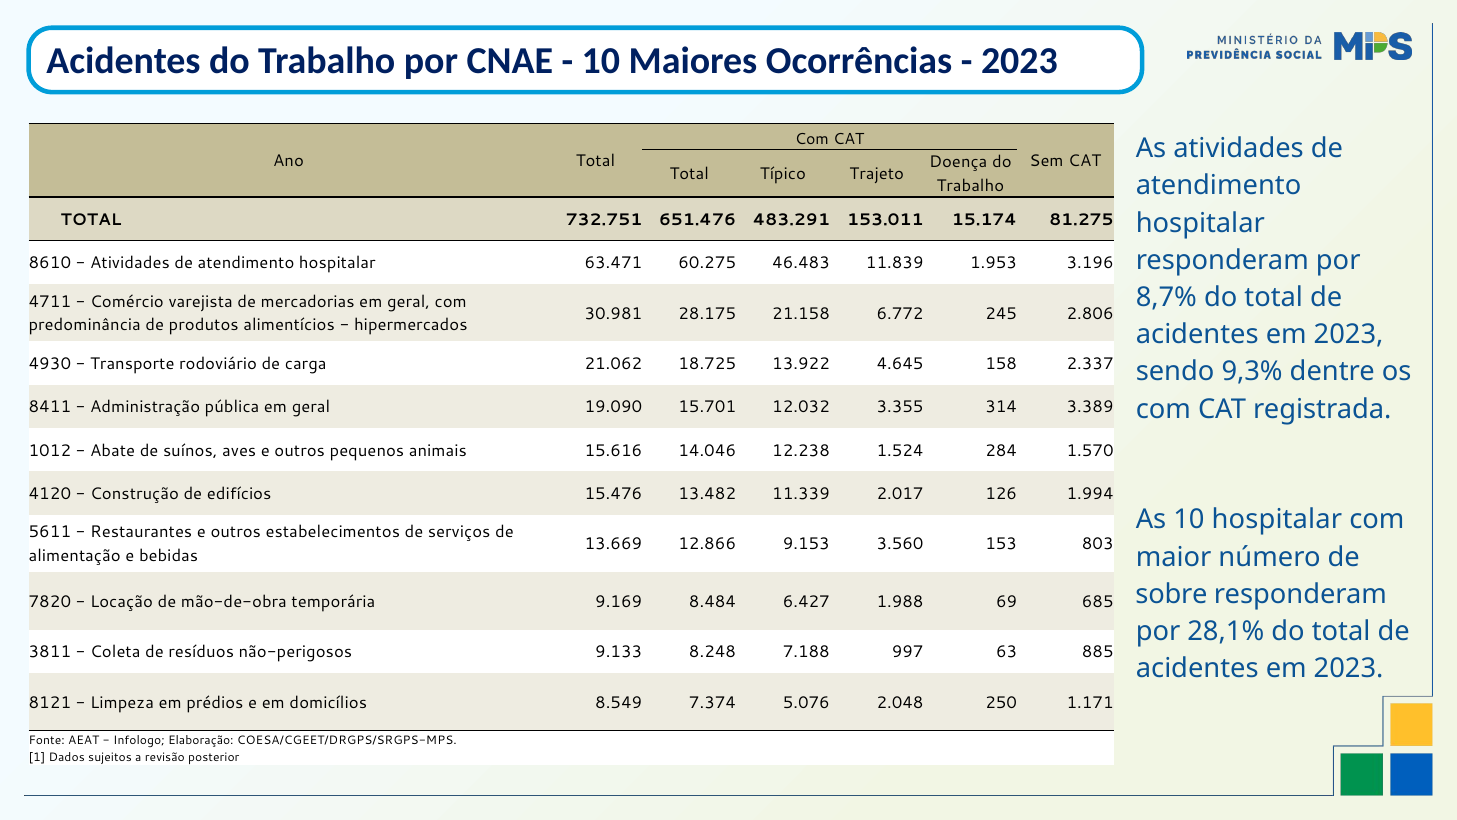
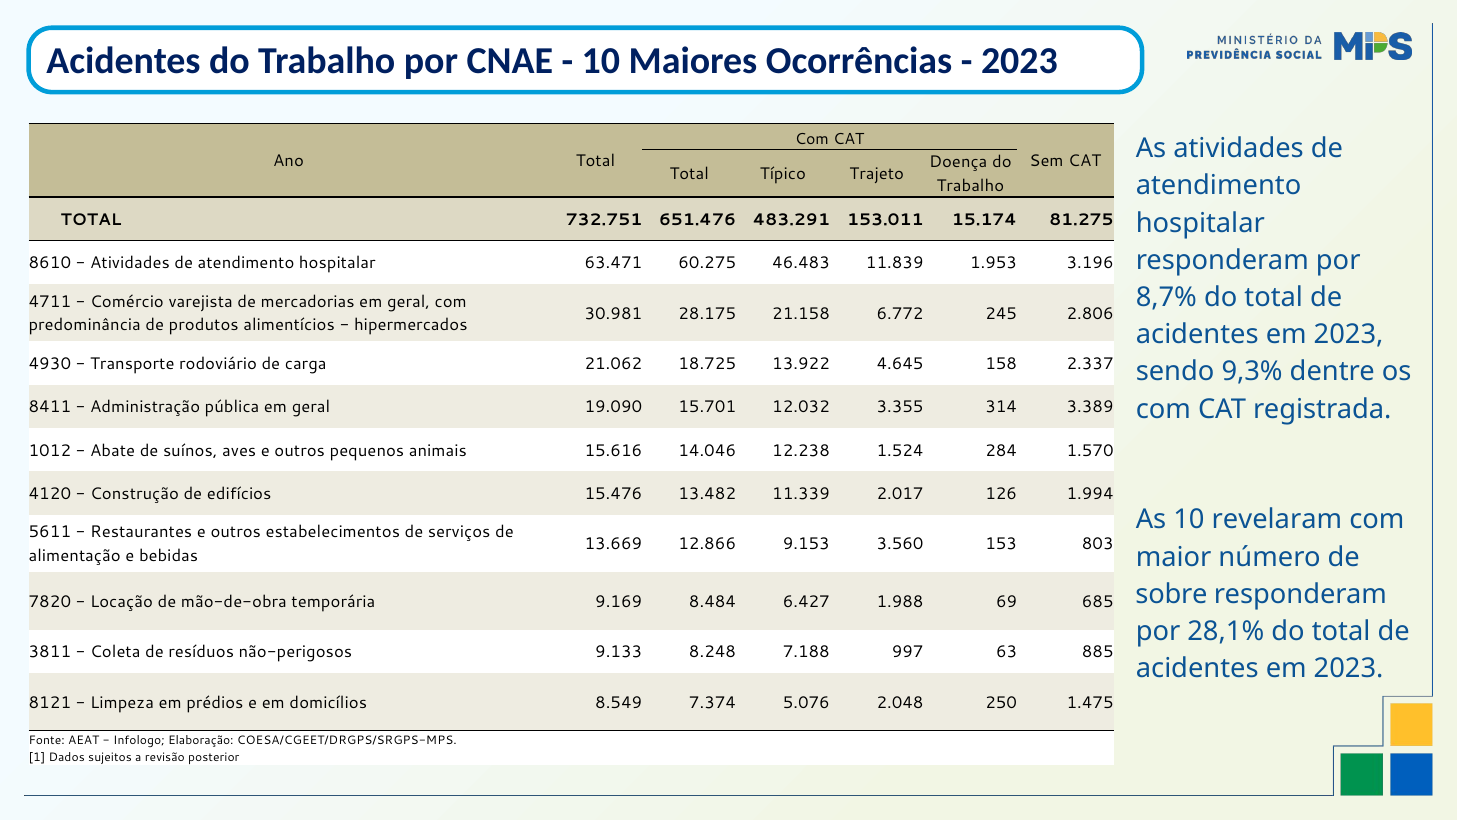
10 hospitalar: hospitalar -> revelaram
1.171: 1.171 -> 1.475
